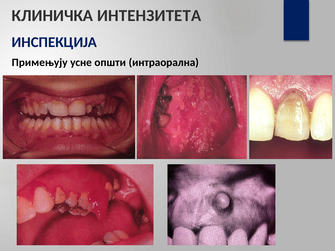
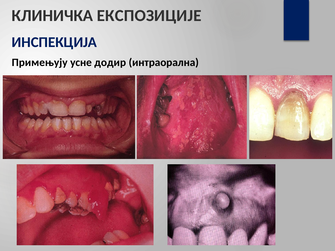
ИНТЕНЗИТЕТА: ИНТЕНЗИТЕТА -> ЕКСПОЗИЦИЈЕ
општи: општи -> додир
